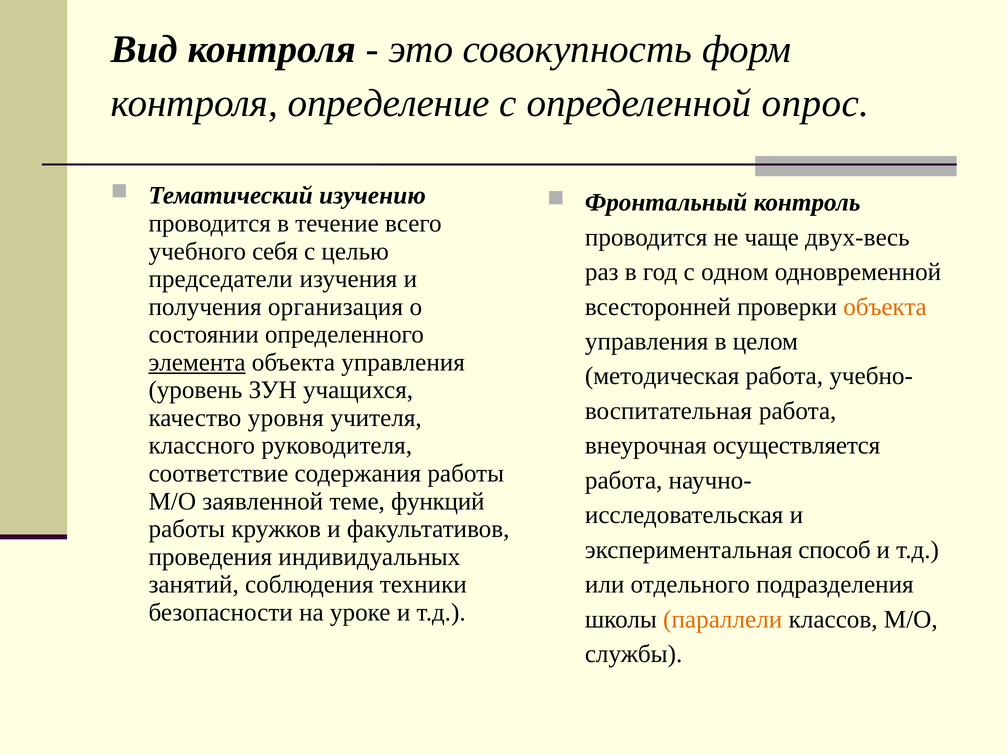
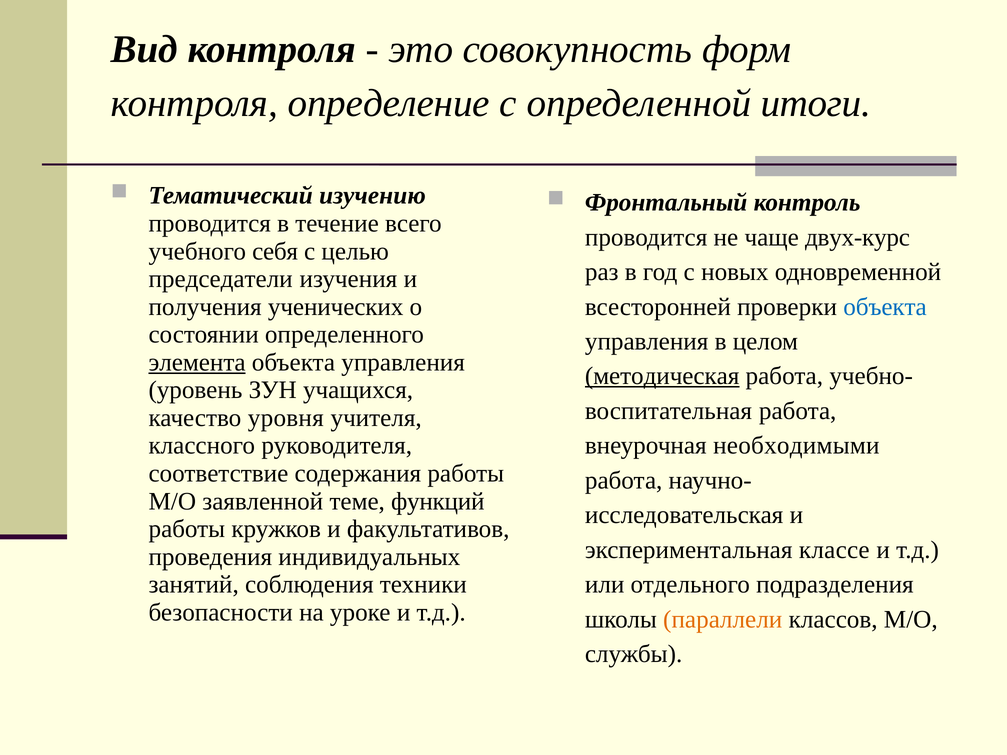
опрос: опрос -> итоги
двух-весь: двух-весь -> двух-курс
одном: одном -> новых
организация: организация -> ученических
объекта at (885, 307) colour: orange -> blue
методическая underline: none -> present
осуществляется: осуществляется -> необходимыми
способ: способ -> классе
